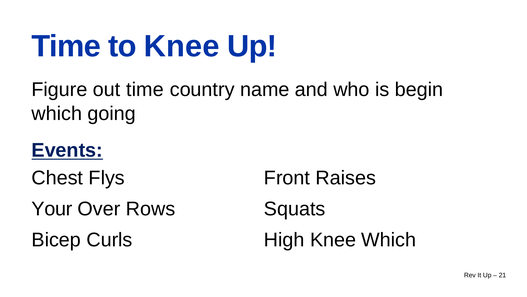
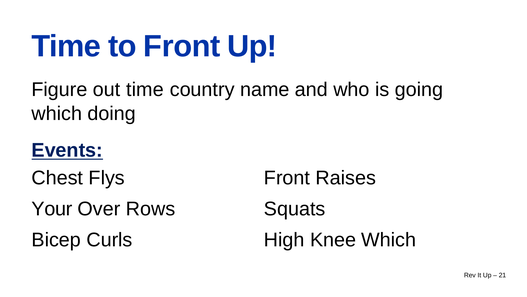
to Knee: Knee -> Front
begin: begin -> going
going: going -> doing
